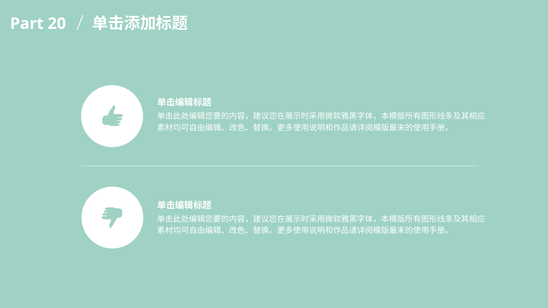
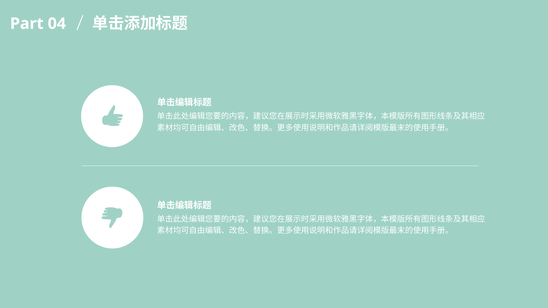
20: 20 -> 04
